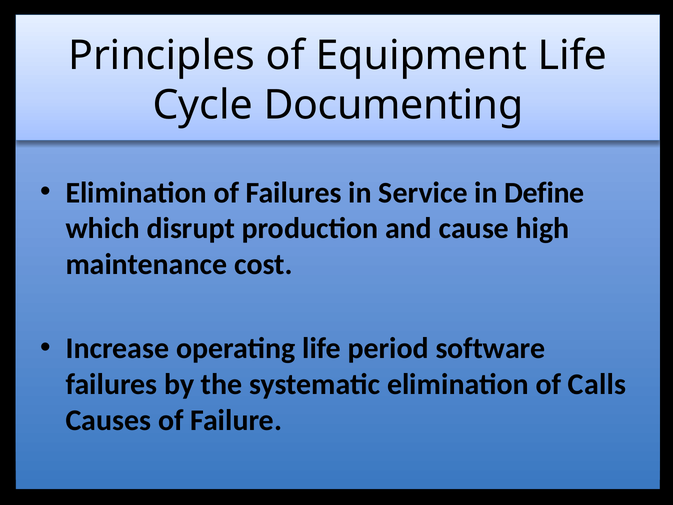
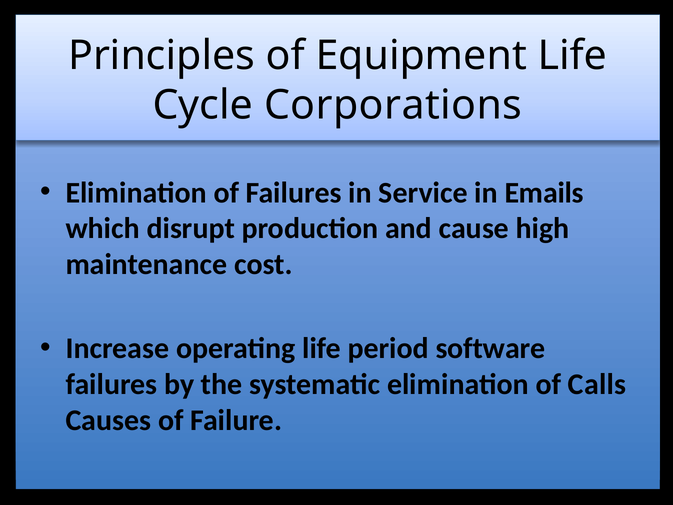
Documenting: Documenting -> Corporations
Define: Define -> Emails
